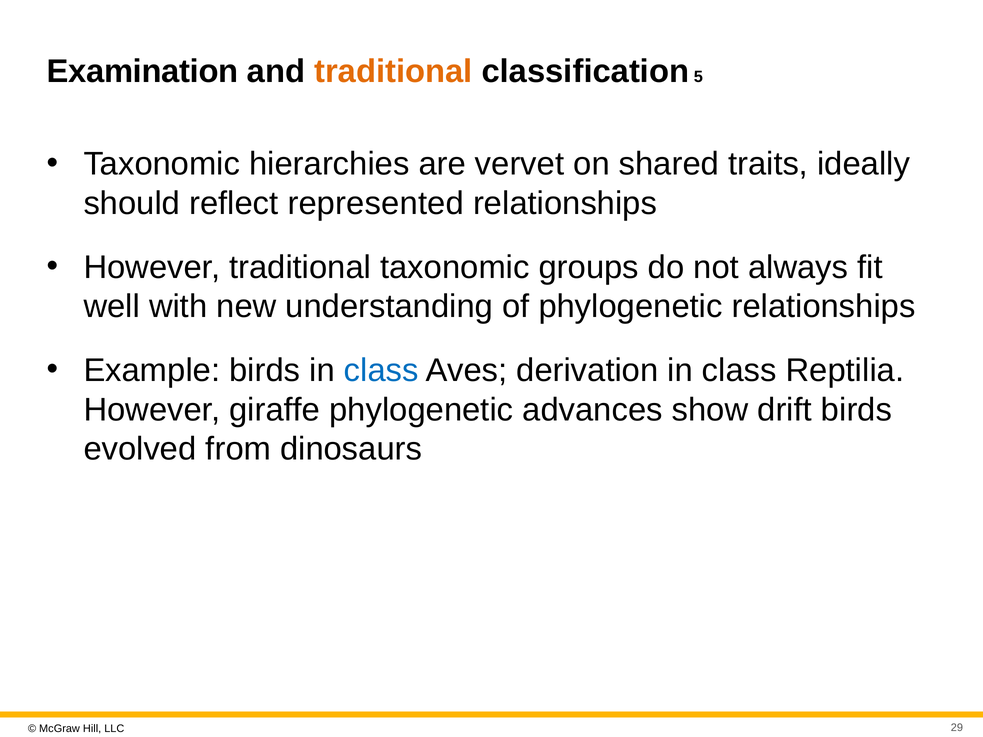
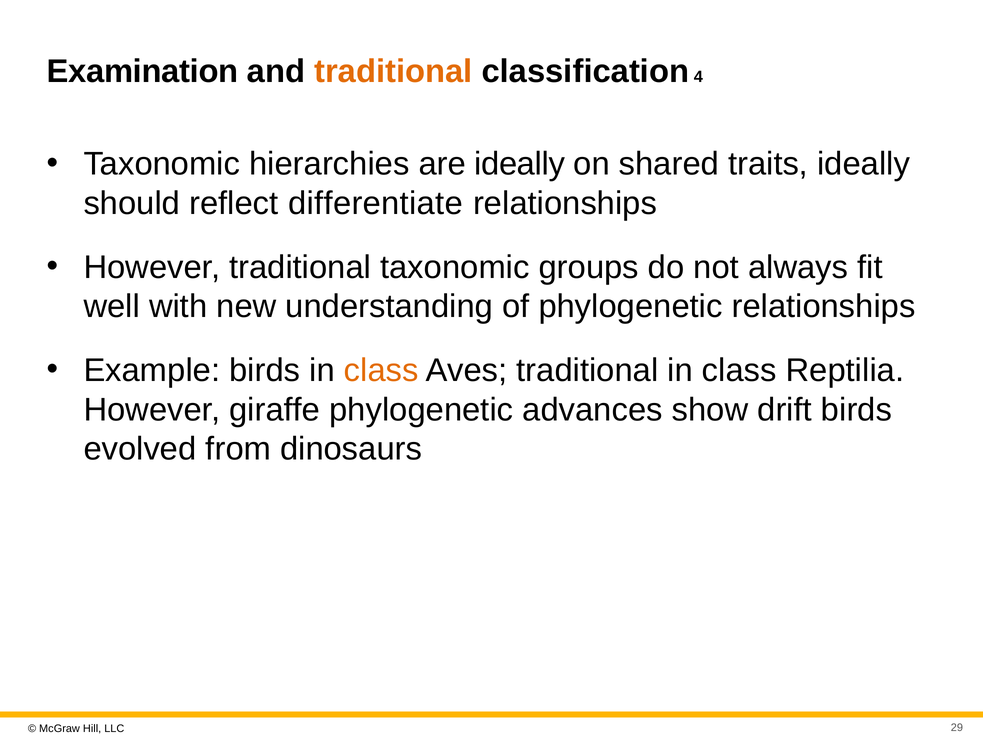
5: 5 -> 4
are vervet: vervet -> ideally
represented: represented -> differentiate
class at (381, 371) colour: blue -> orange
Aves derivation: derivation -> traditional
